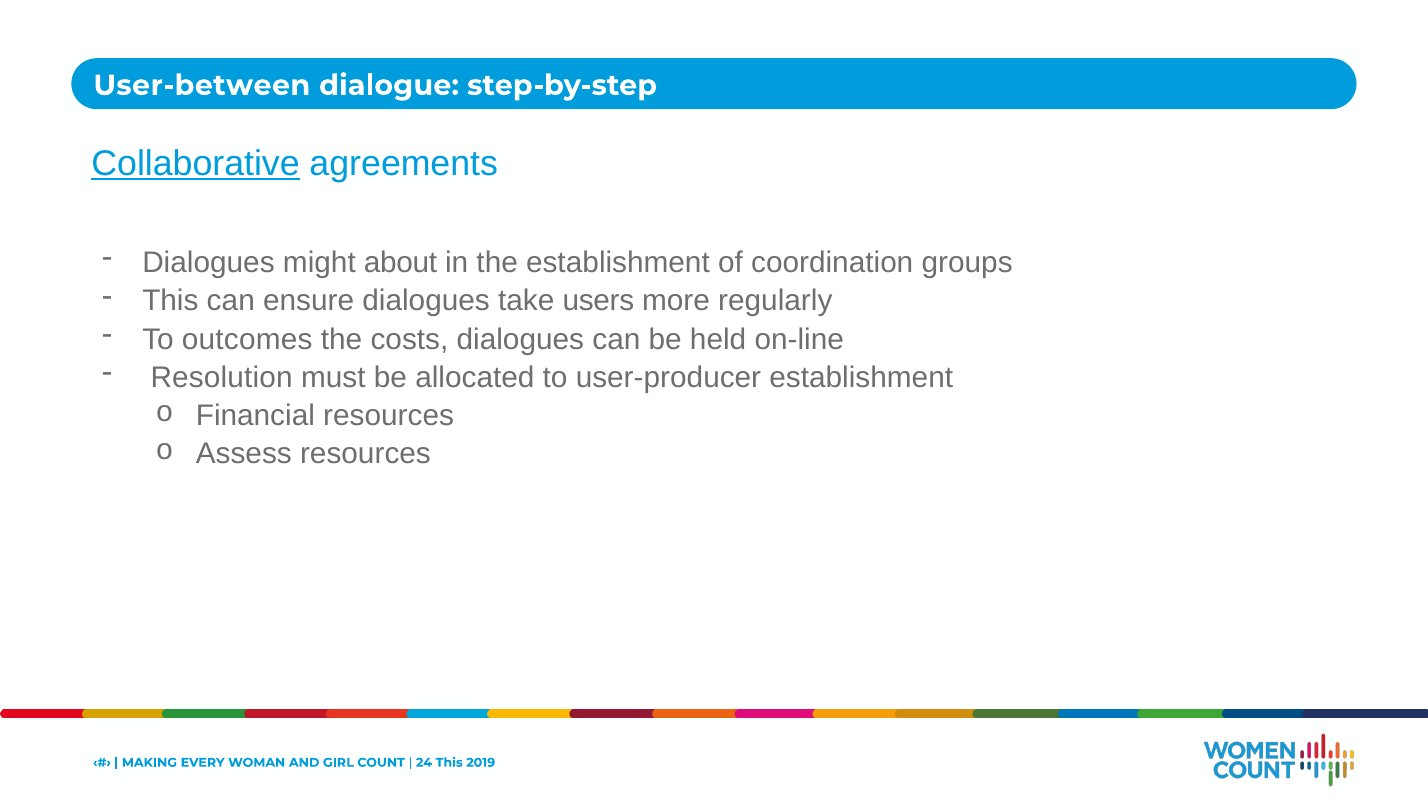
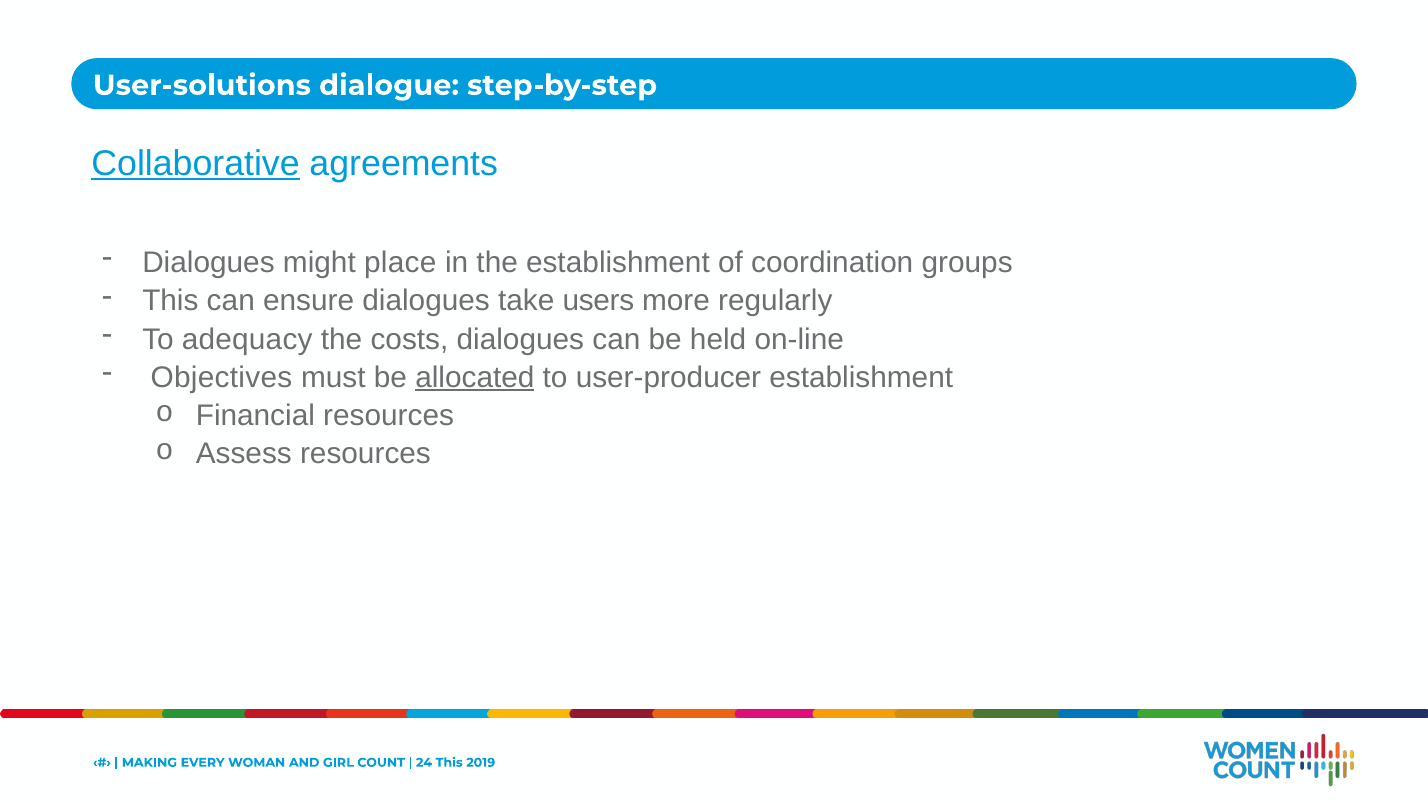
User-between: User-between -> User-solutions
about: about -> place
outcomes: outcomes -> adequacy
Resolution: Resolution -> Objectives
allocated underline: none -> present
